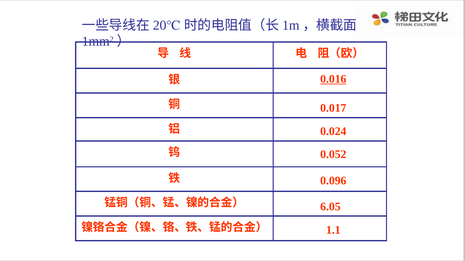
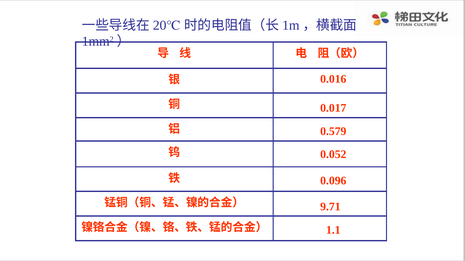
0.016 underline: present -> none
0.024: 0.024 -> 0.579
6.05: 6.05 -> 9.71
